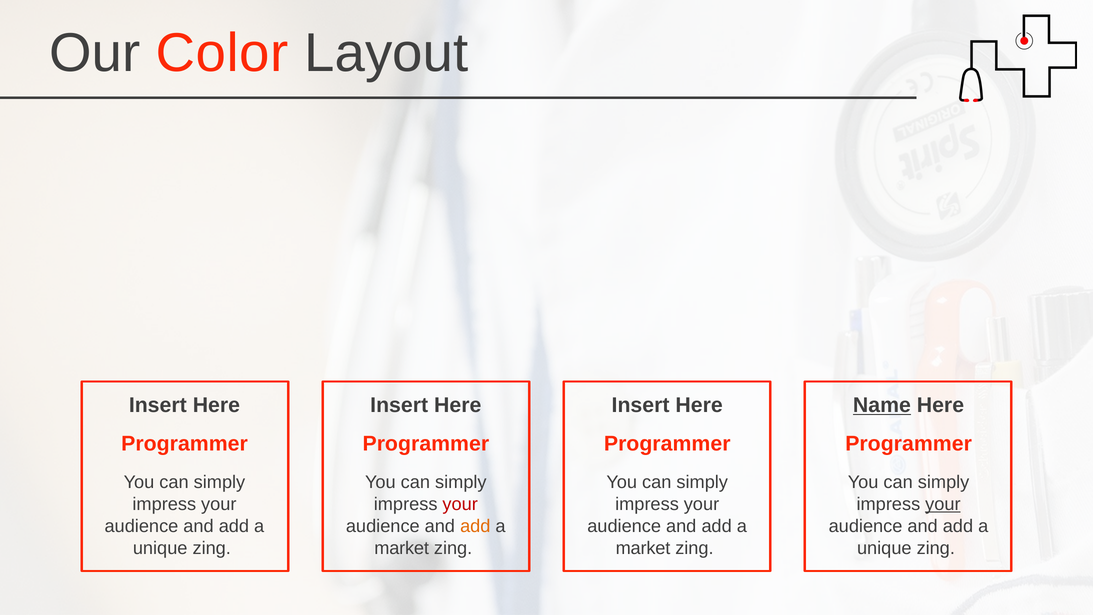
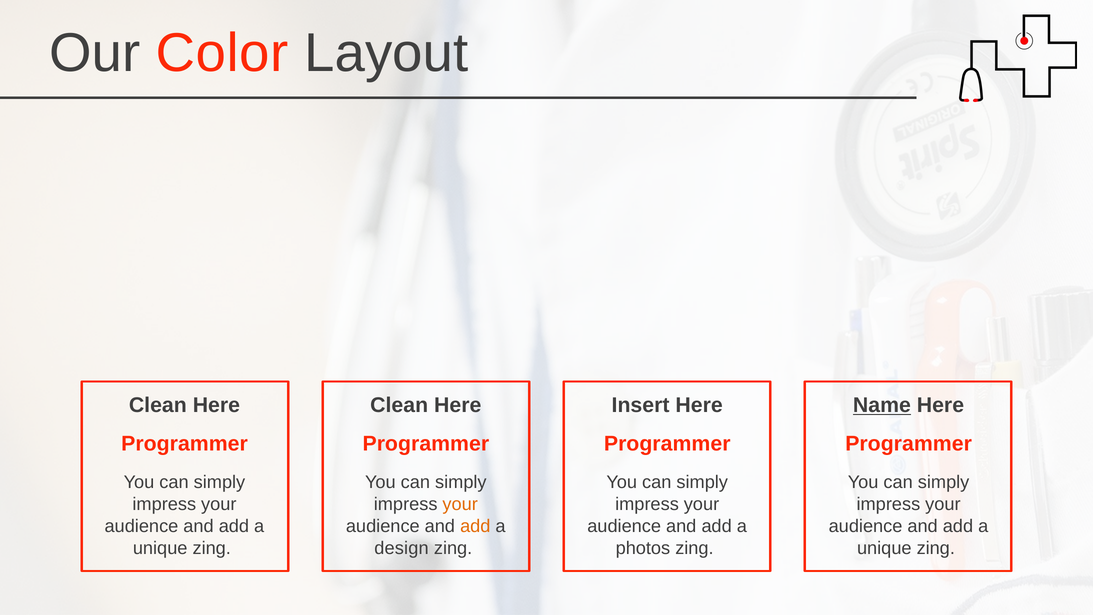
Insert at (158, 405): Insert -> Clean
Insert at (399, 405): Insert -> Clean
your at (460, 504) colour: red -> orange
your at (943, 504) underline: present -> none
market at (402, 548): market -> design
market at (643, 548): market -> photos
